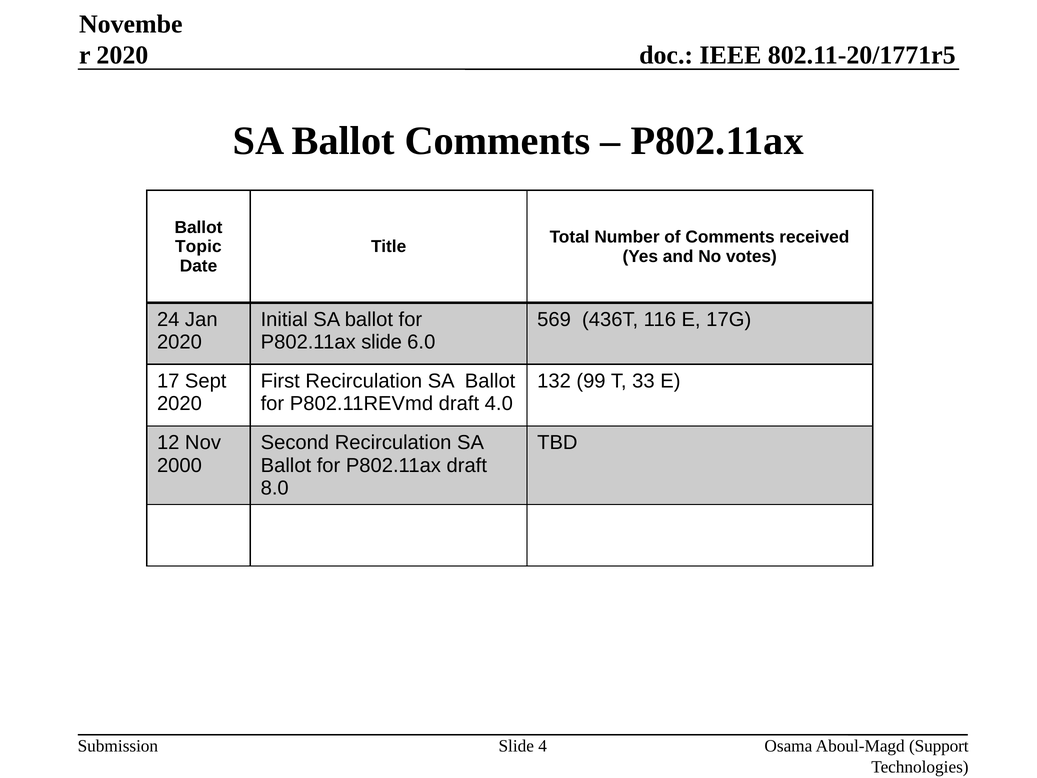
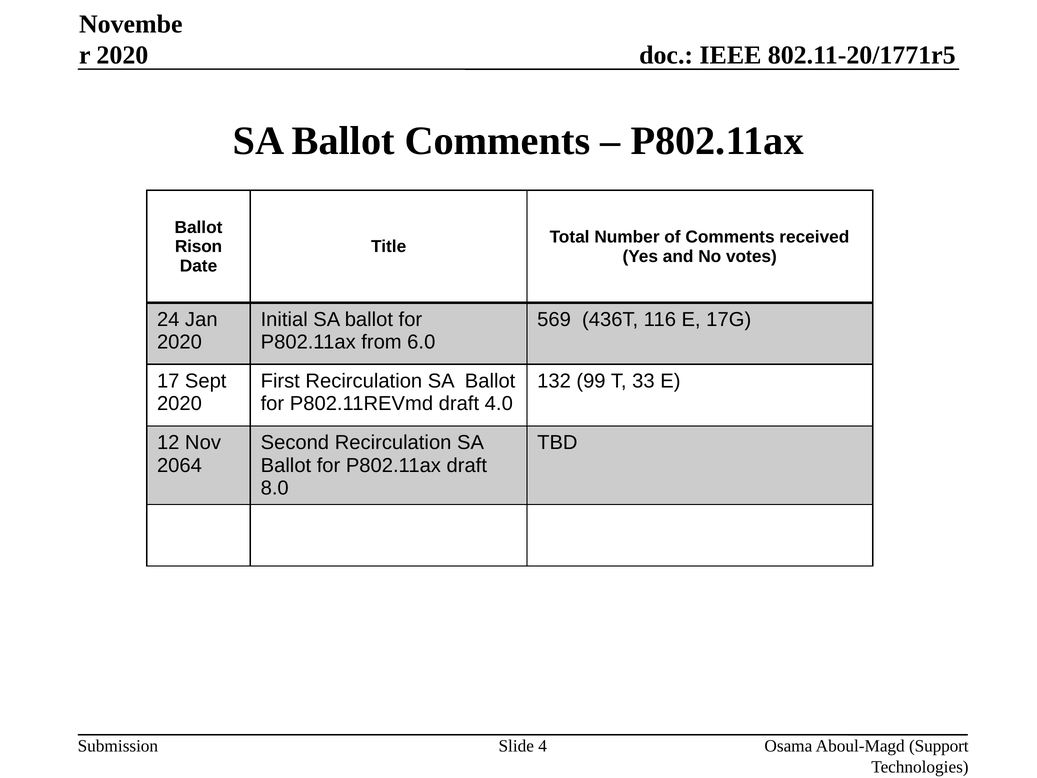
Topic: Topic -> Rison
P802.11ax slide: slide -> from
2000: 2000 -> 2064
